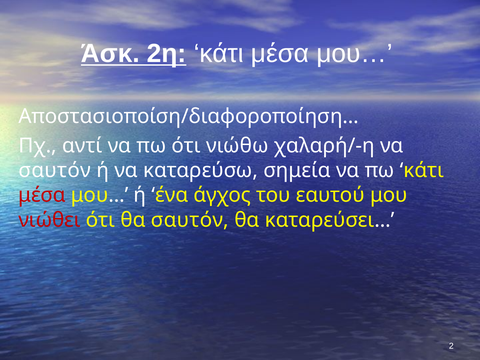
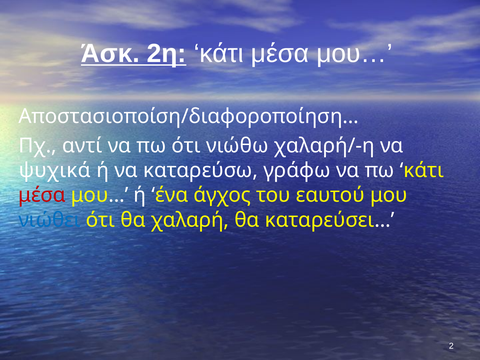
σαυτόν at (55, 170): σαυτόν -> ψυχικά
σημεία: σημεία -> γράφω
νιώθει colour: red -> blue
θα σαυτόν: σαυτόν -> χαλαρή
